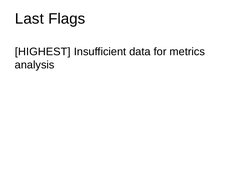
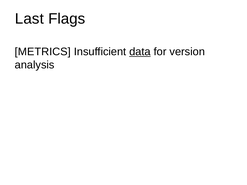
HIGHEST: HIGHEST -> METRICS
data underline: none -> present
metrics: metrics -> version
